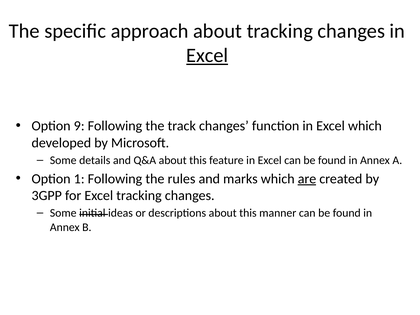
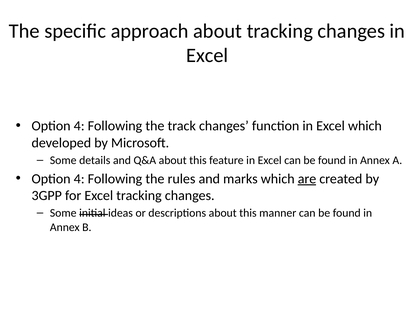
Excel at (207, 56) underline: present -> none
9 at (79, 126): 9 -> 4
1 at (79, 179): 1 -> 4
